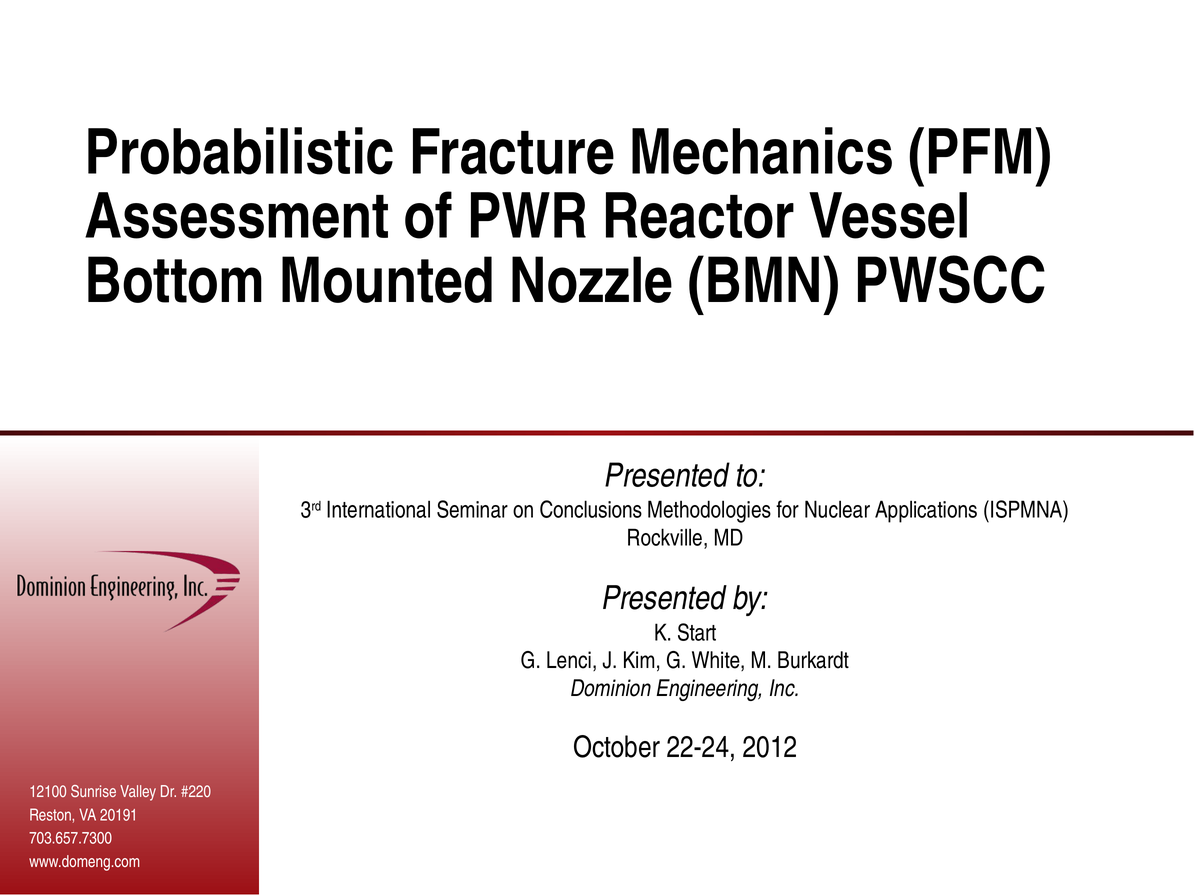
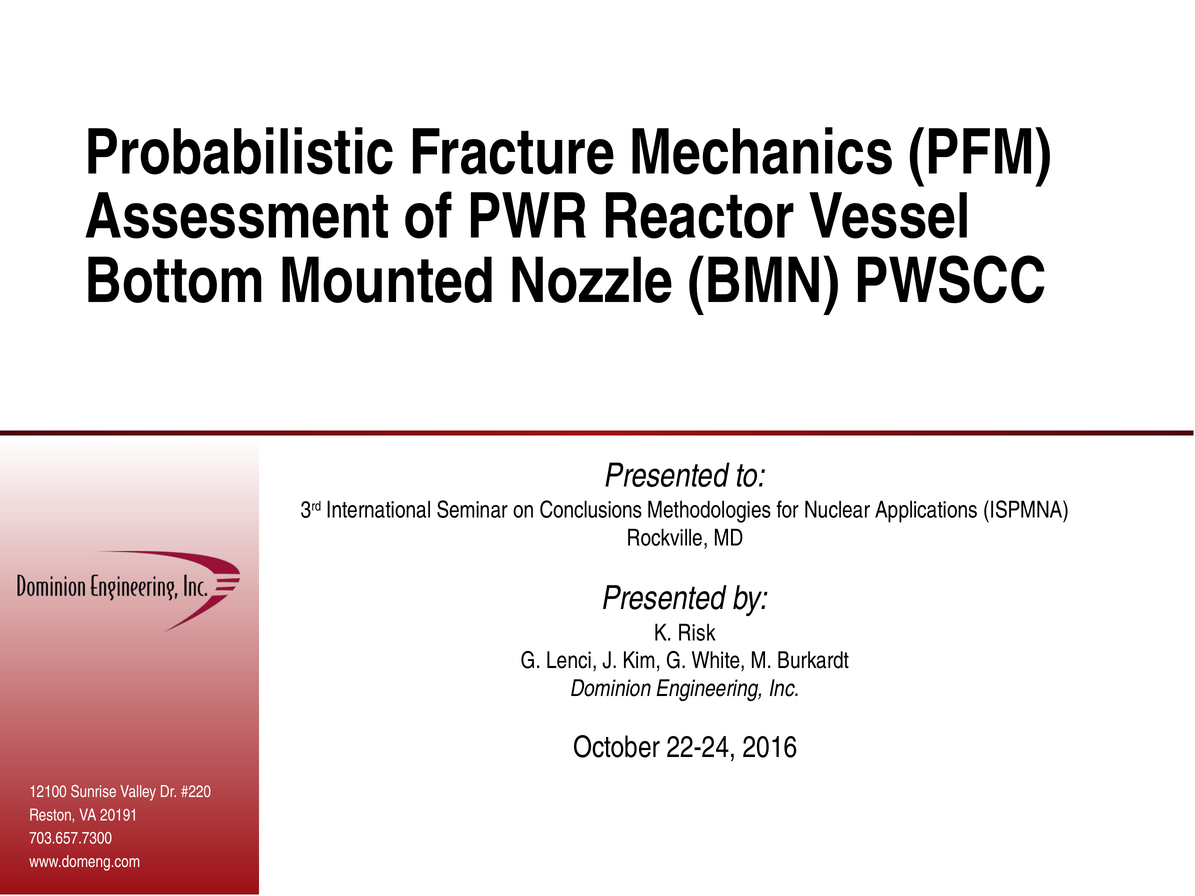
Start: Start -> Risk
2012: 2012 -> 2016
